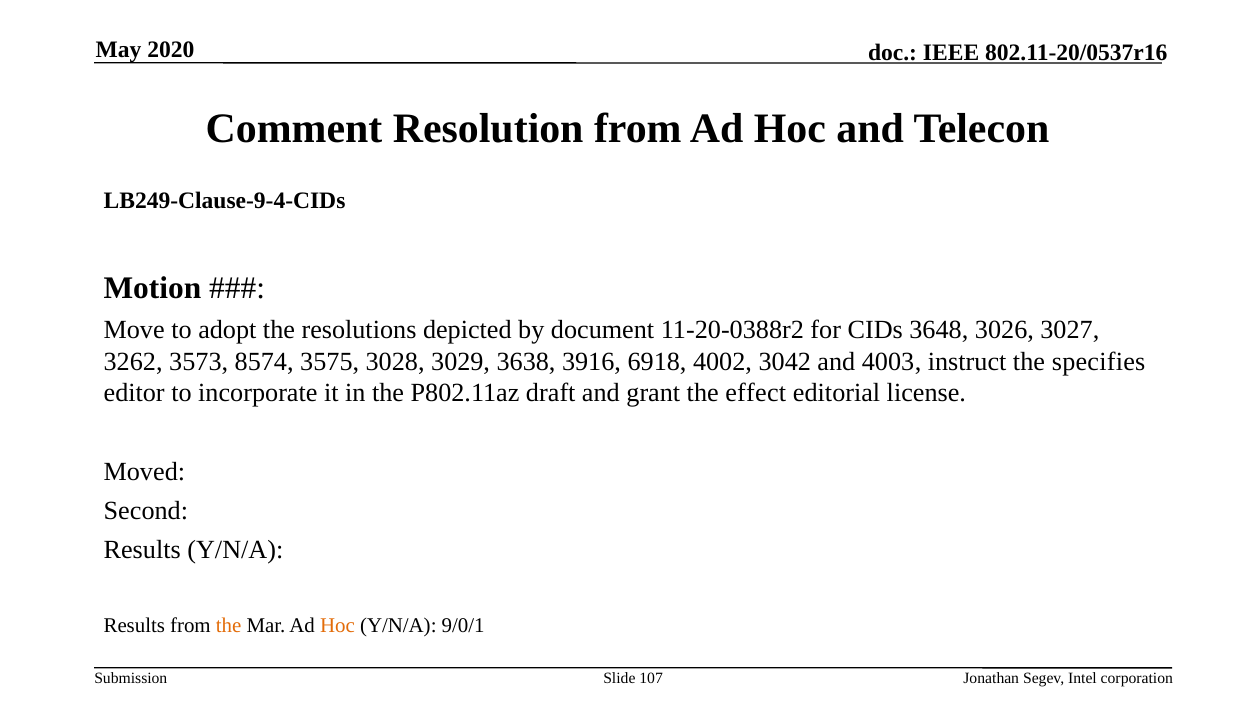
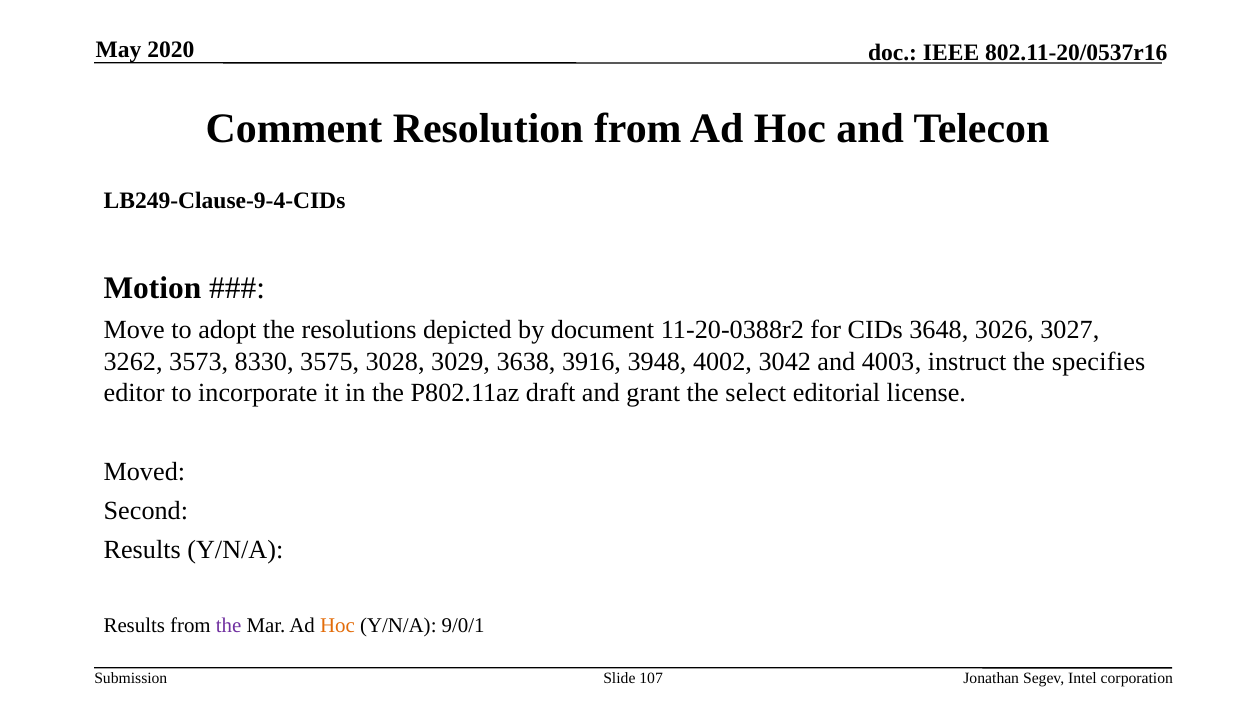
8574: 8574 -> 8330
6918: 6918 -> 3948
effect: effect -> select
the at (229, 625) colour: orange -> purple
